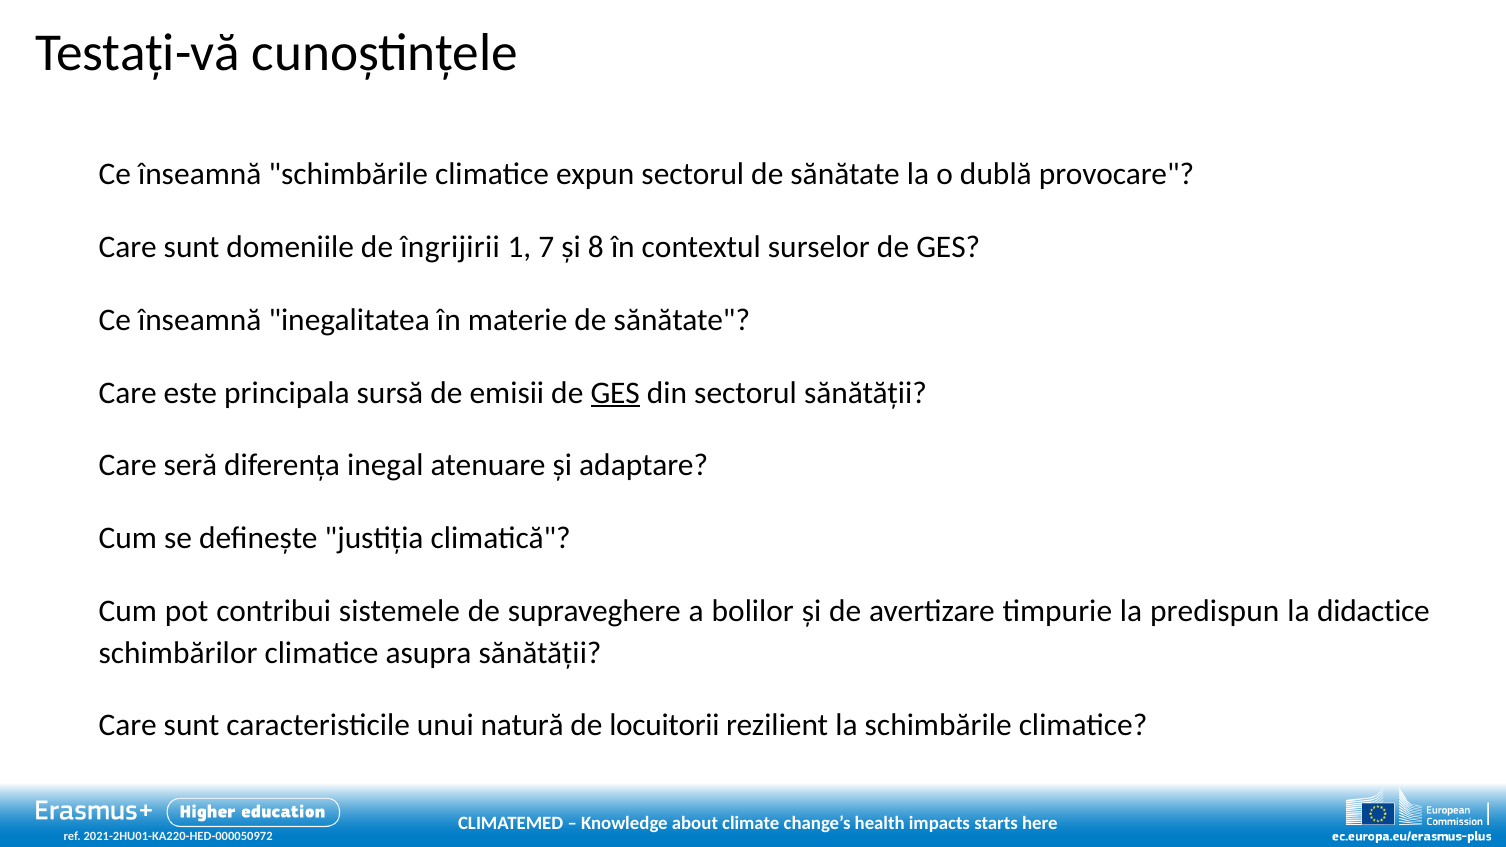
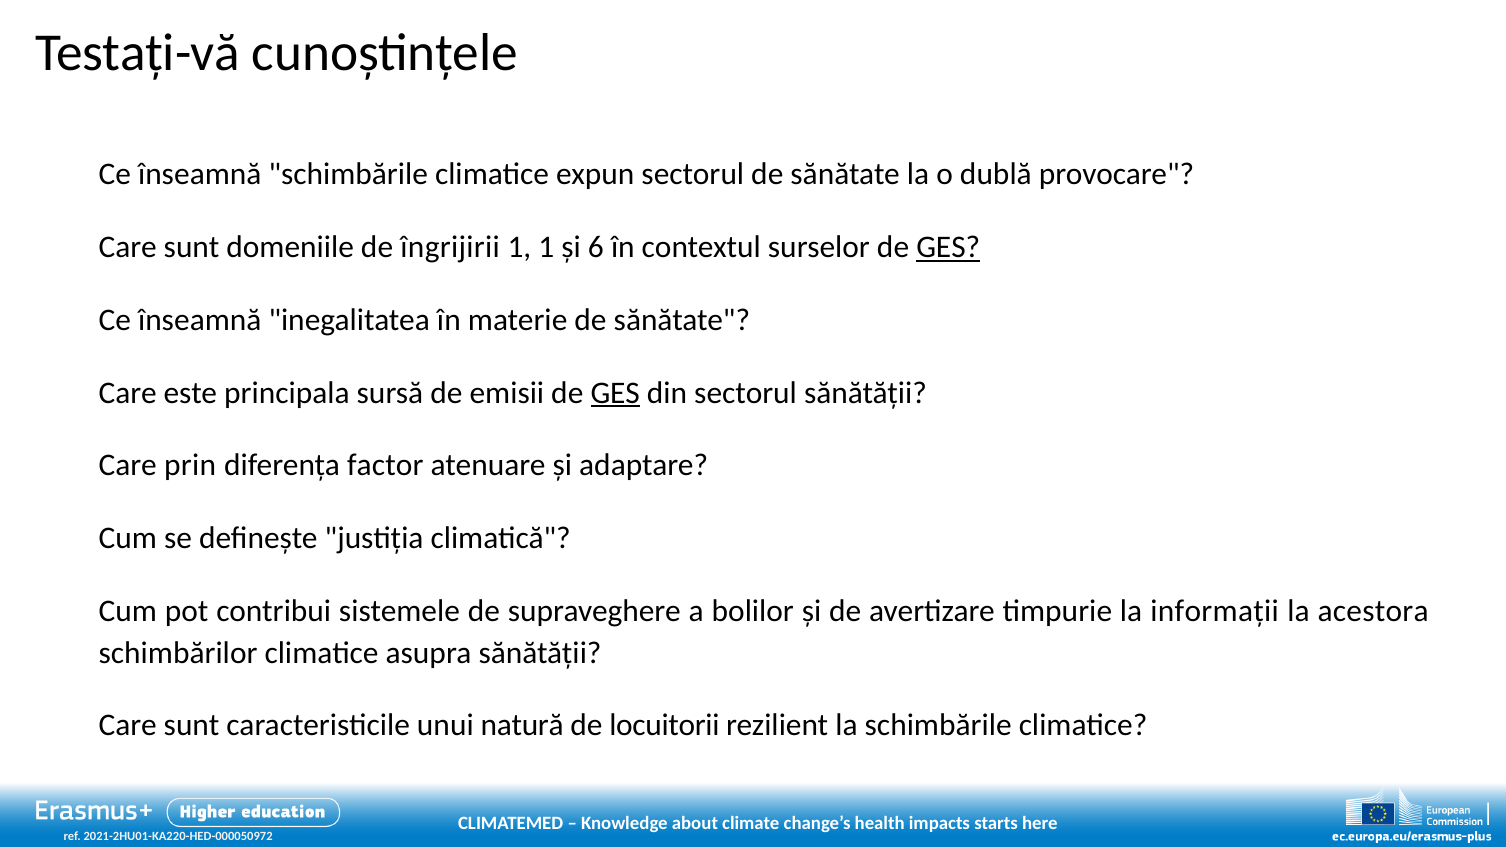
1 7: 7 -> 1
8: 8 -> 6
GES at (948, 247) underline: none -> present
seră: seră -> prin
inegal: inegal -> factor
predispun: predispun -> informații
didactice: didactice -> acestora
